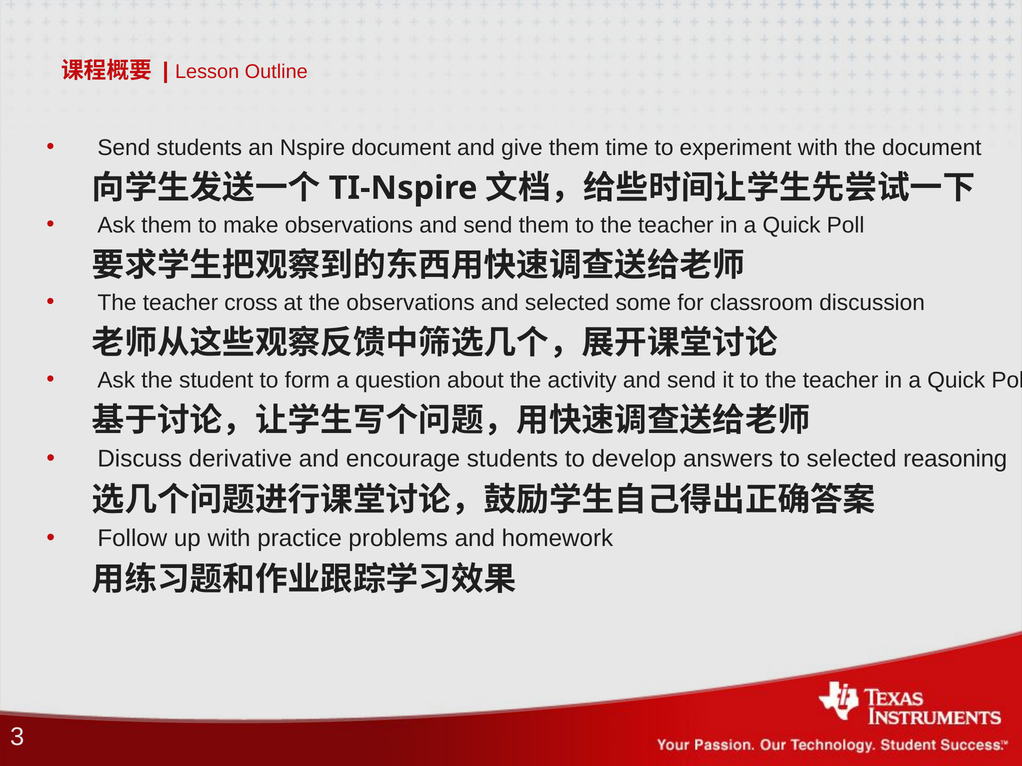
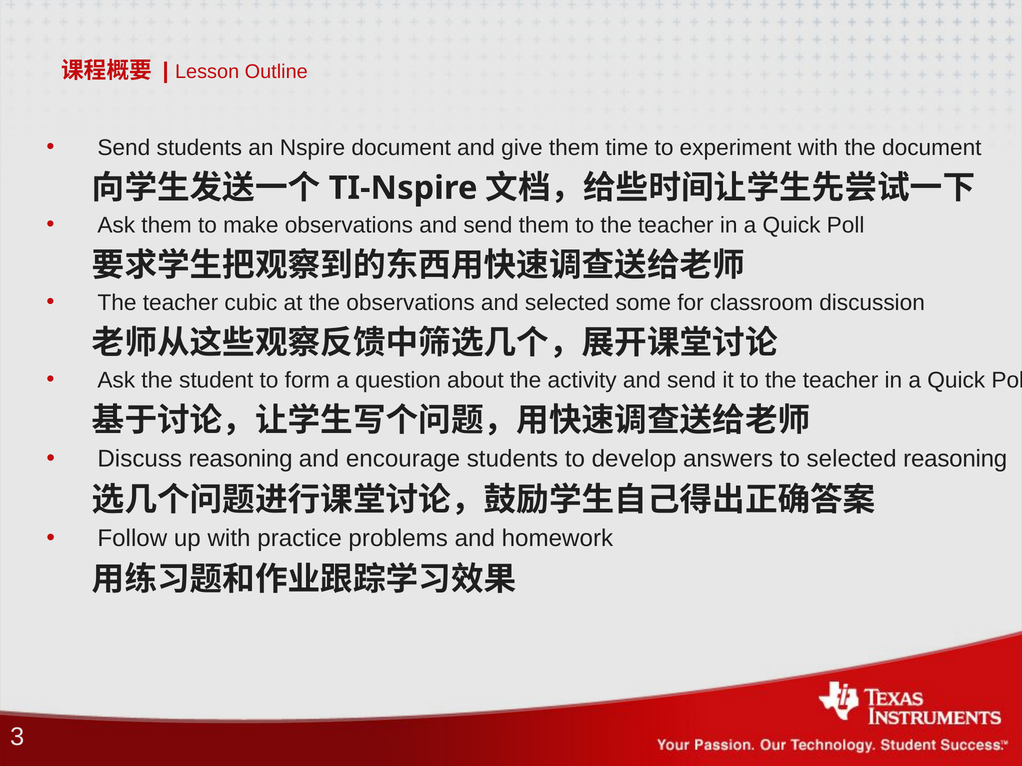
cross: cross -> cubic
Discuss derivative: derivative -> reasoning
